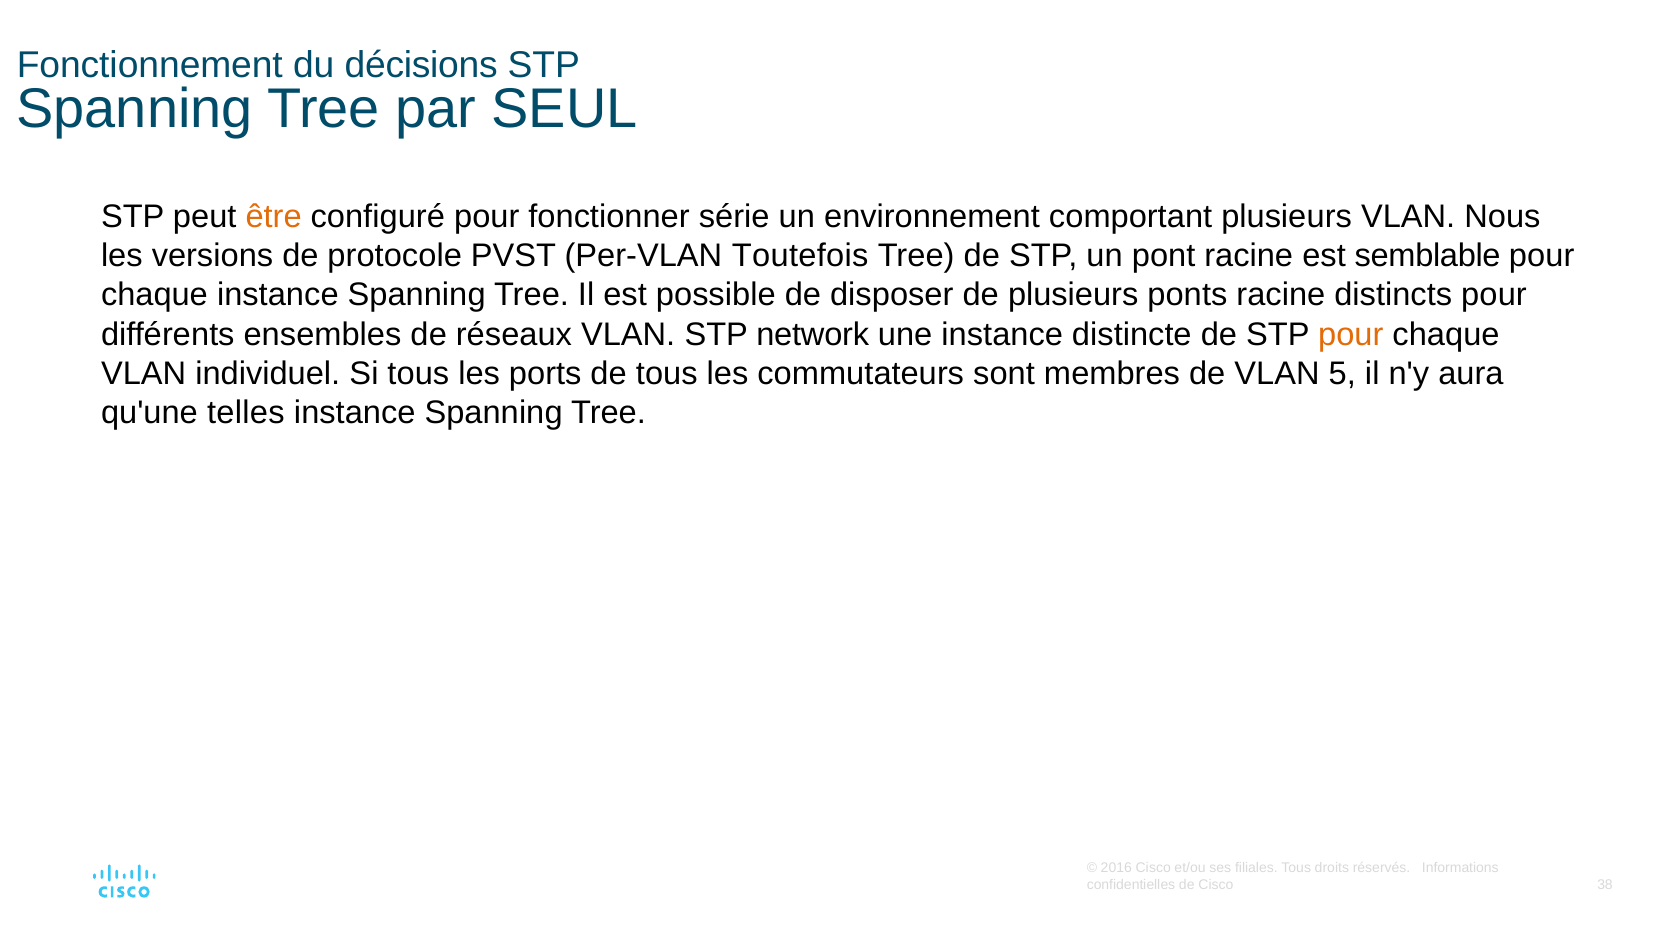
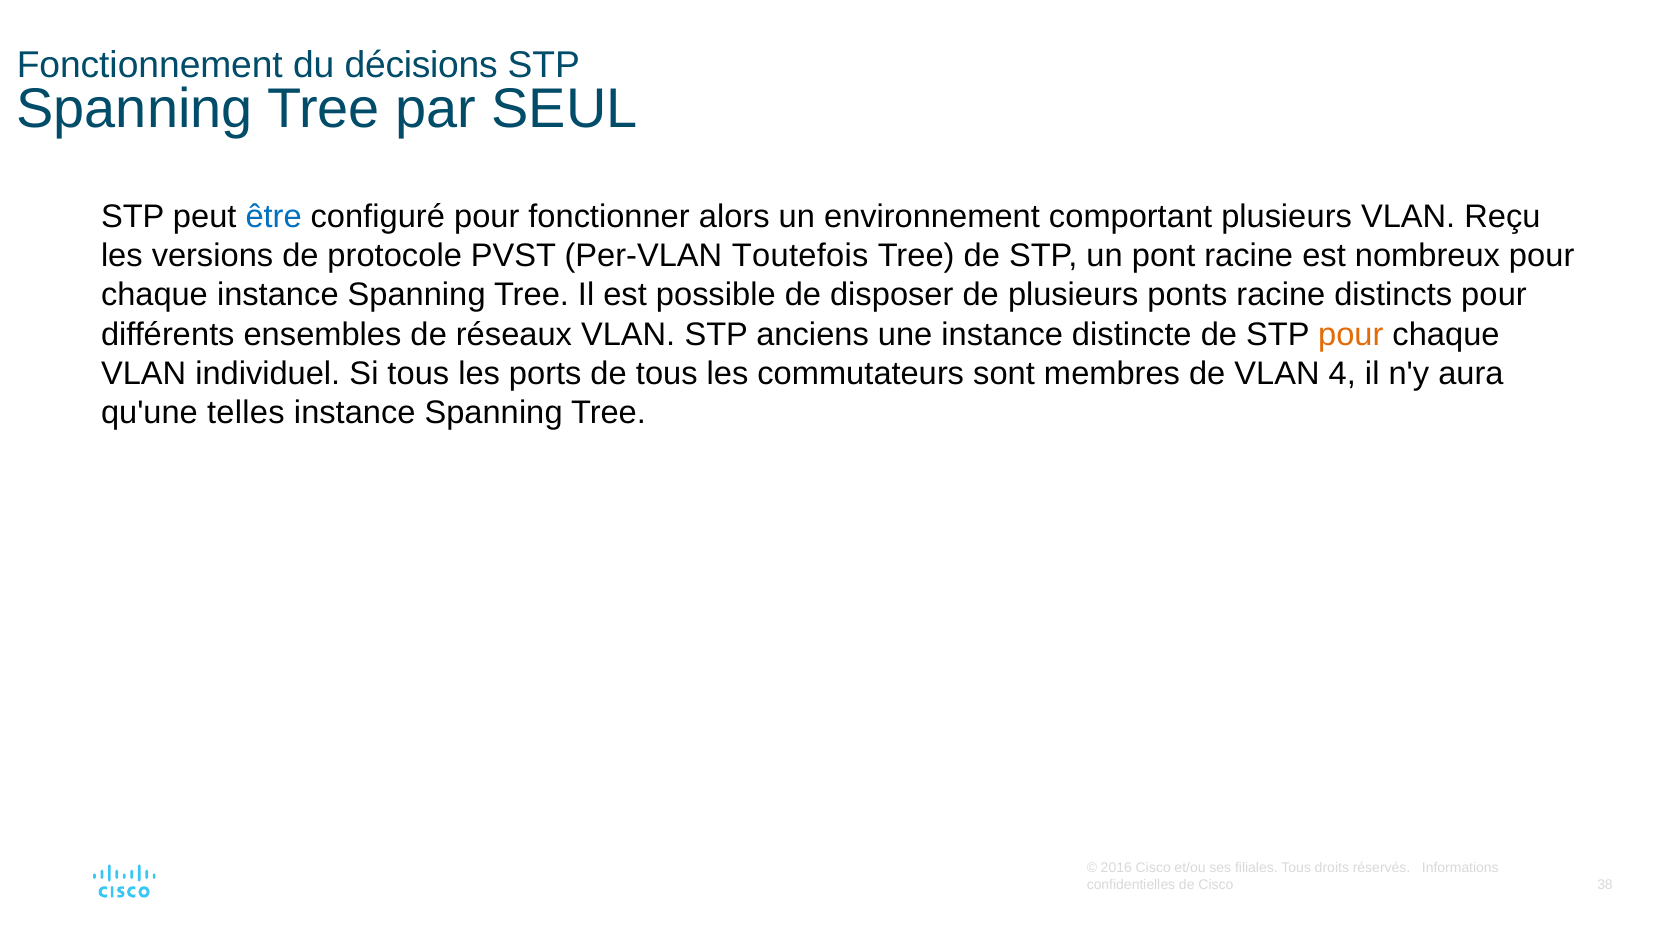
être colour: orange -> blue
série: série -> alors
Nous: Nous -> Reçu
semblable: semblable -> nombreux
network: network -> anciens
5: 5 -> 4
